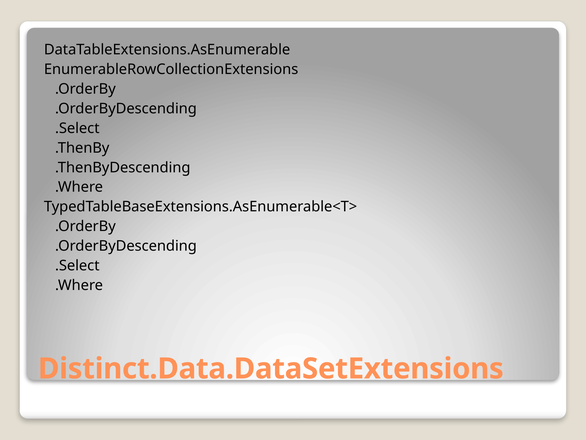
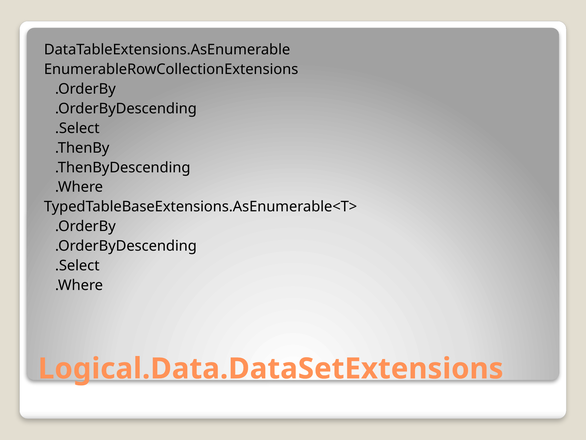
Distinct.Data.DataSetExtensions: Distinct.Data.DataSetExtensions -> Logical.Data.DataSetExtensions
